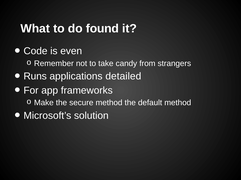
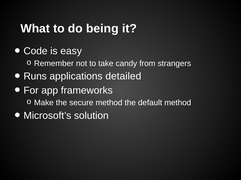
found: found -> being
even: even -> easy
